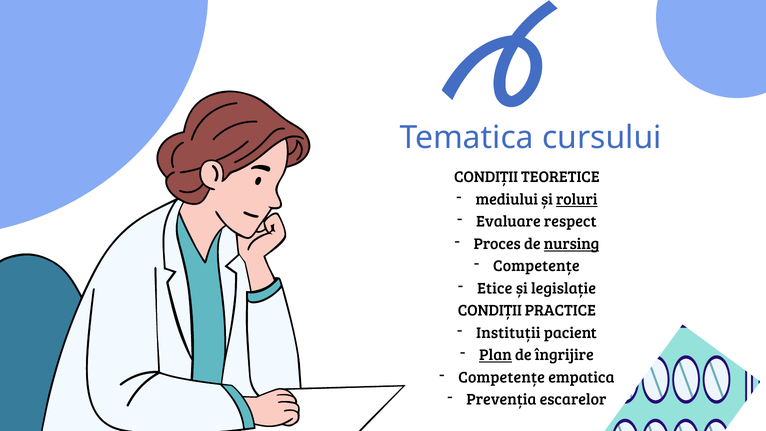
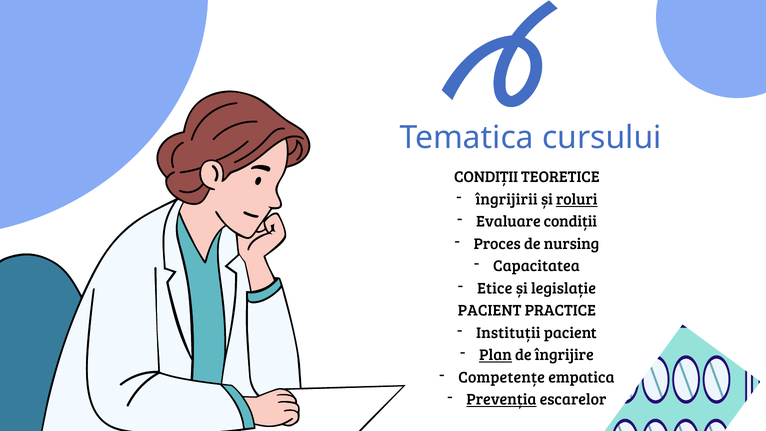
mediului: mediului -> îngrijirii
Evaluare respect: respect -> condiții
nursing underline: present -> none
Competențe at (536, 266): Competențe -> Capacitatea
CONDIȚII at (490, 311): CONDIȚII -> PACIENT
Prevenția underline: none -> present
